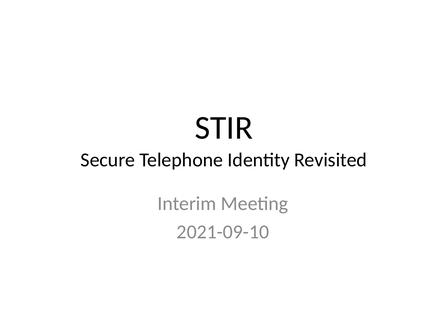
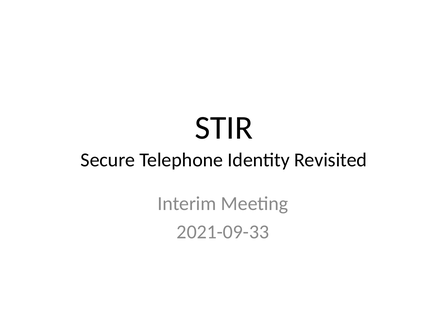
2021-09-10: 2021-09-10 -> 2021-09-33
